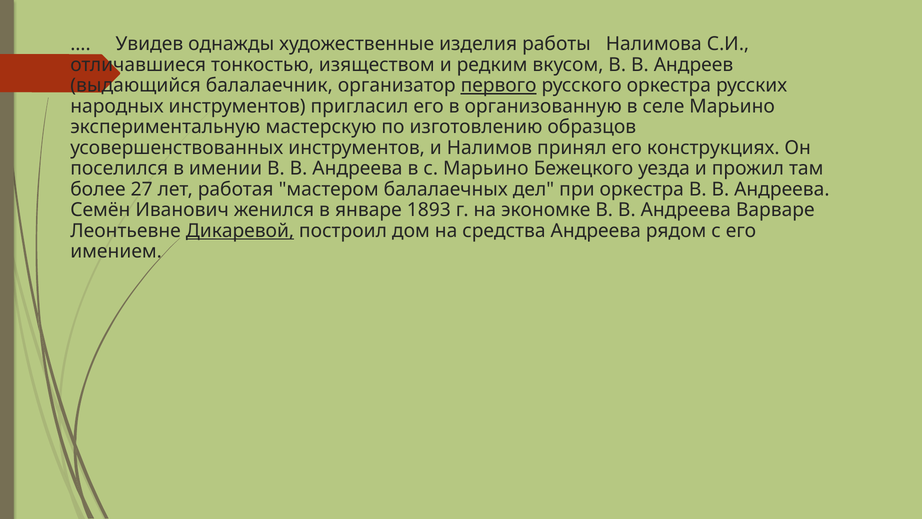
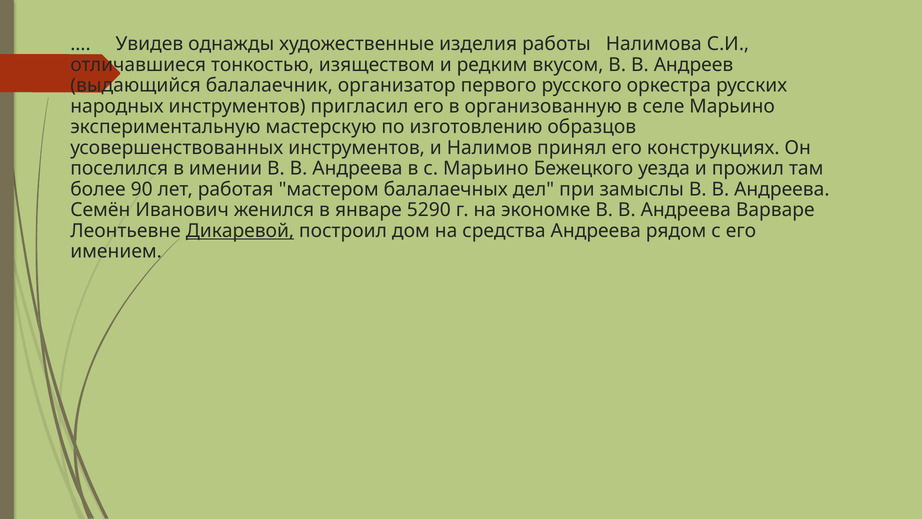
первого underline: present -> none
27: 27 -> 90
при оркестра: оркестра -> замыслы
1893: 1893 -> 5290
